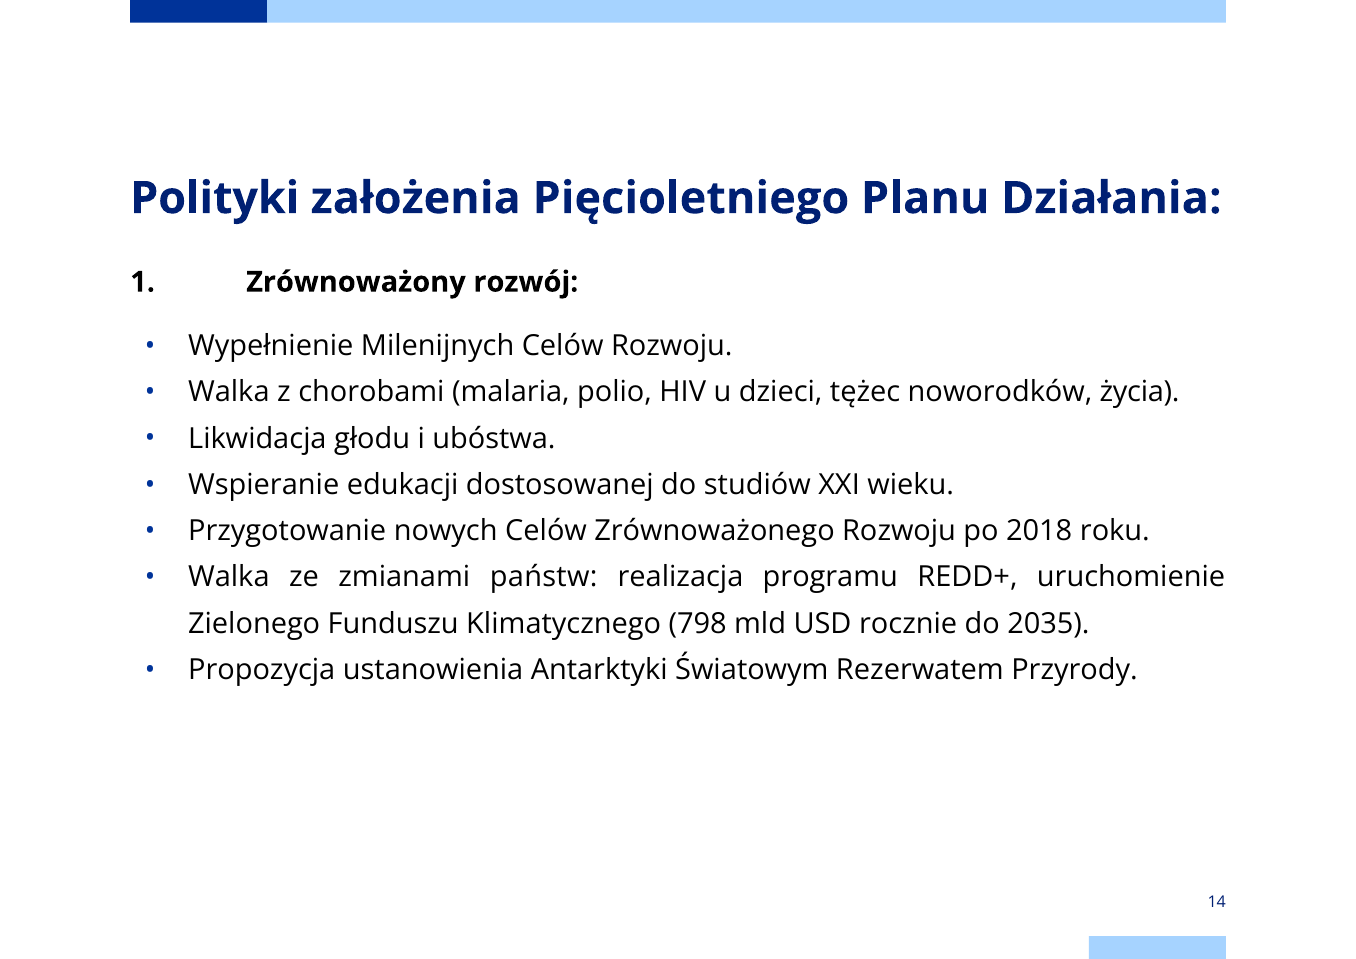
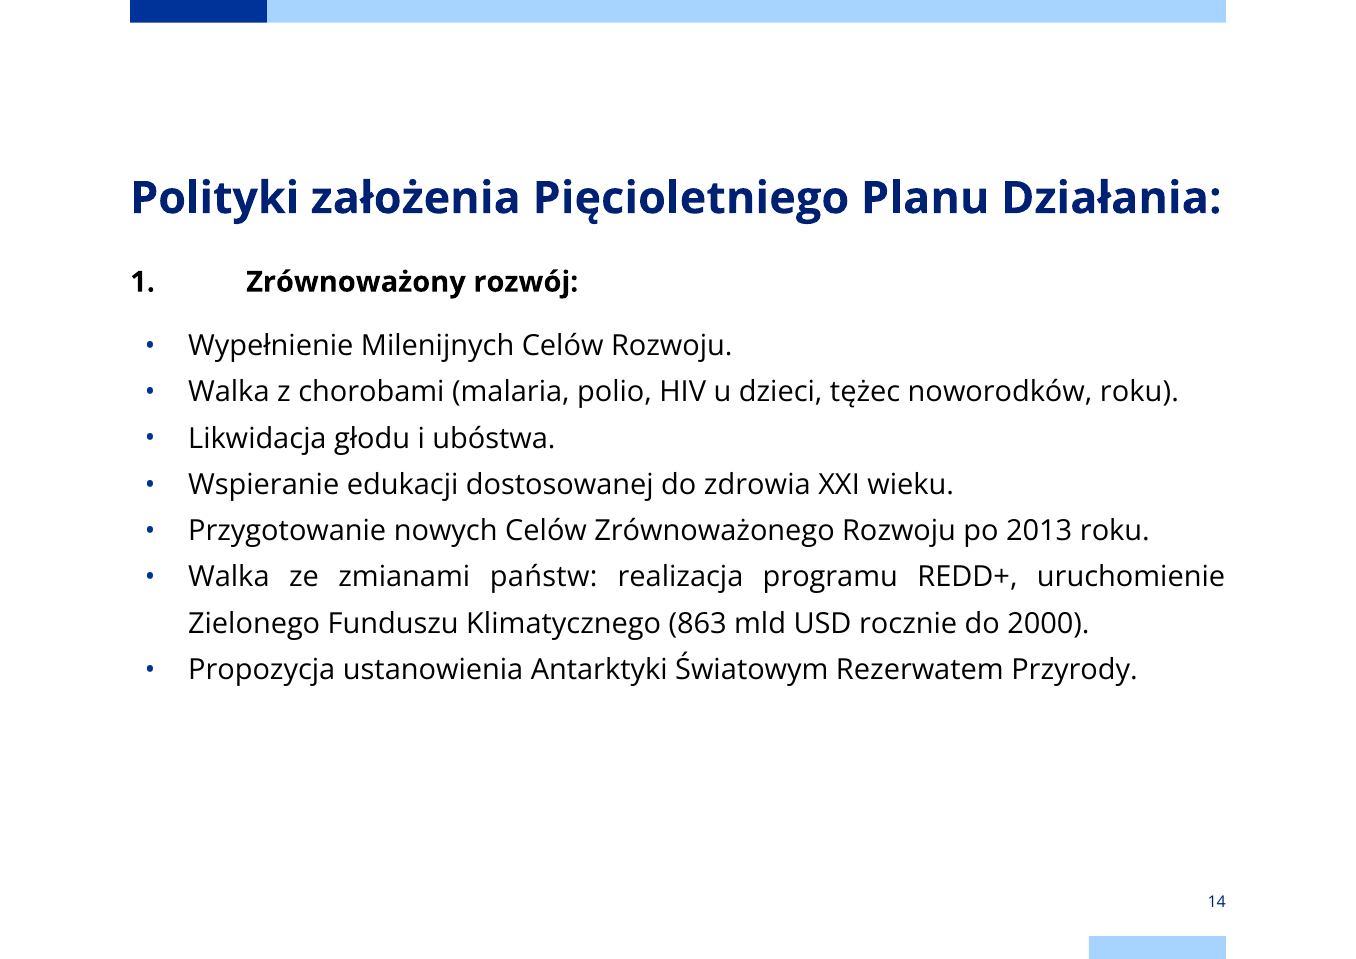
noworodków życia: życia -> roku
studiów: studiów -> zdrowia
2018: 2018 -> 2013
798: 798 -> 863
2035: 2035 -> 2000
